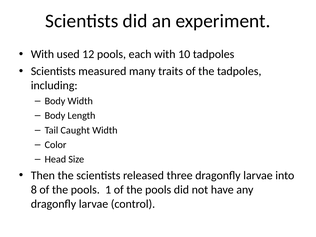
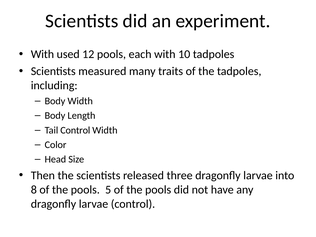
Tail Caught: Caught -> Control
1: 1 -> 5
